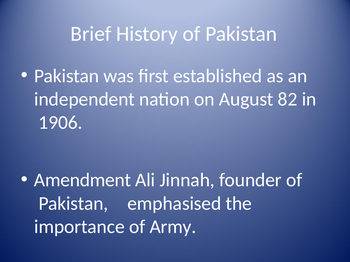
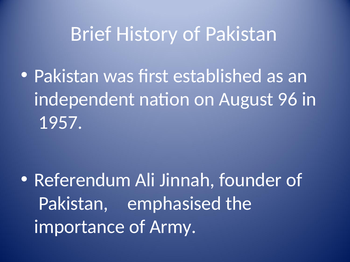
82: 82 -> 96
1906: 1906 -> 1957
Amendment: Amendment -> Referendum
